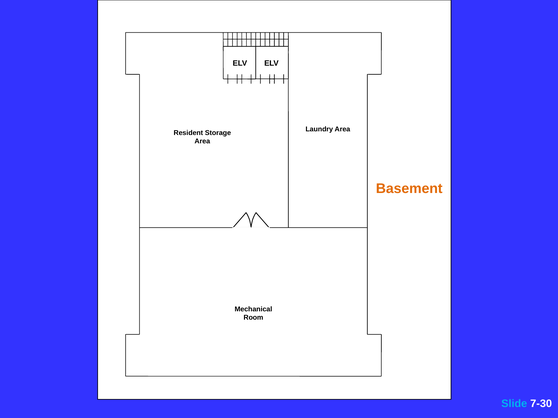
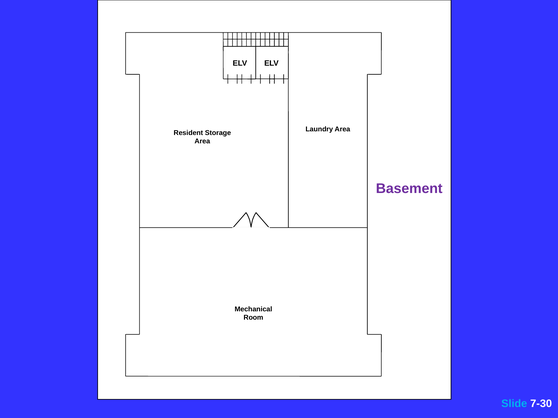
Basement colour: orange -> purple
